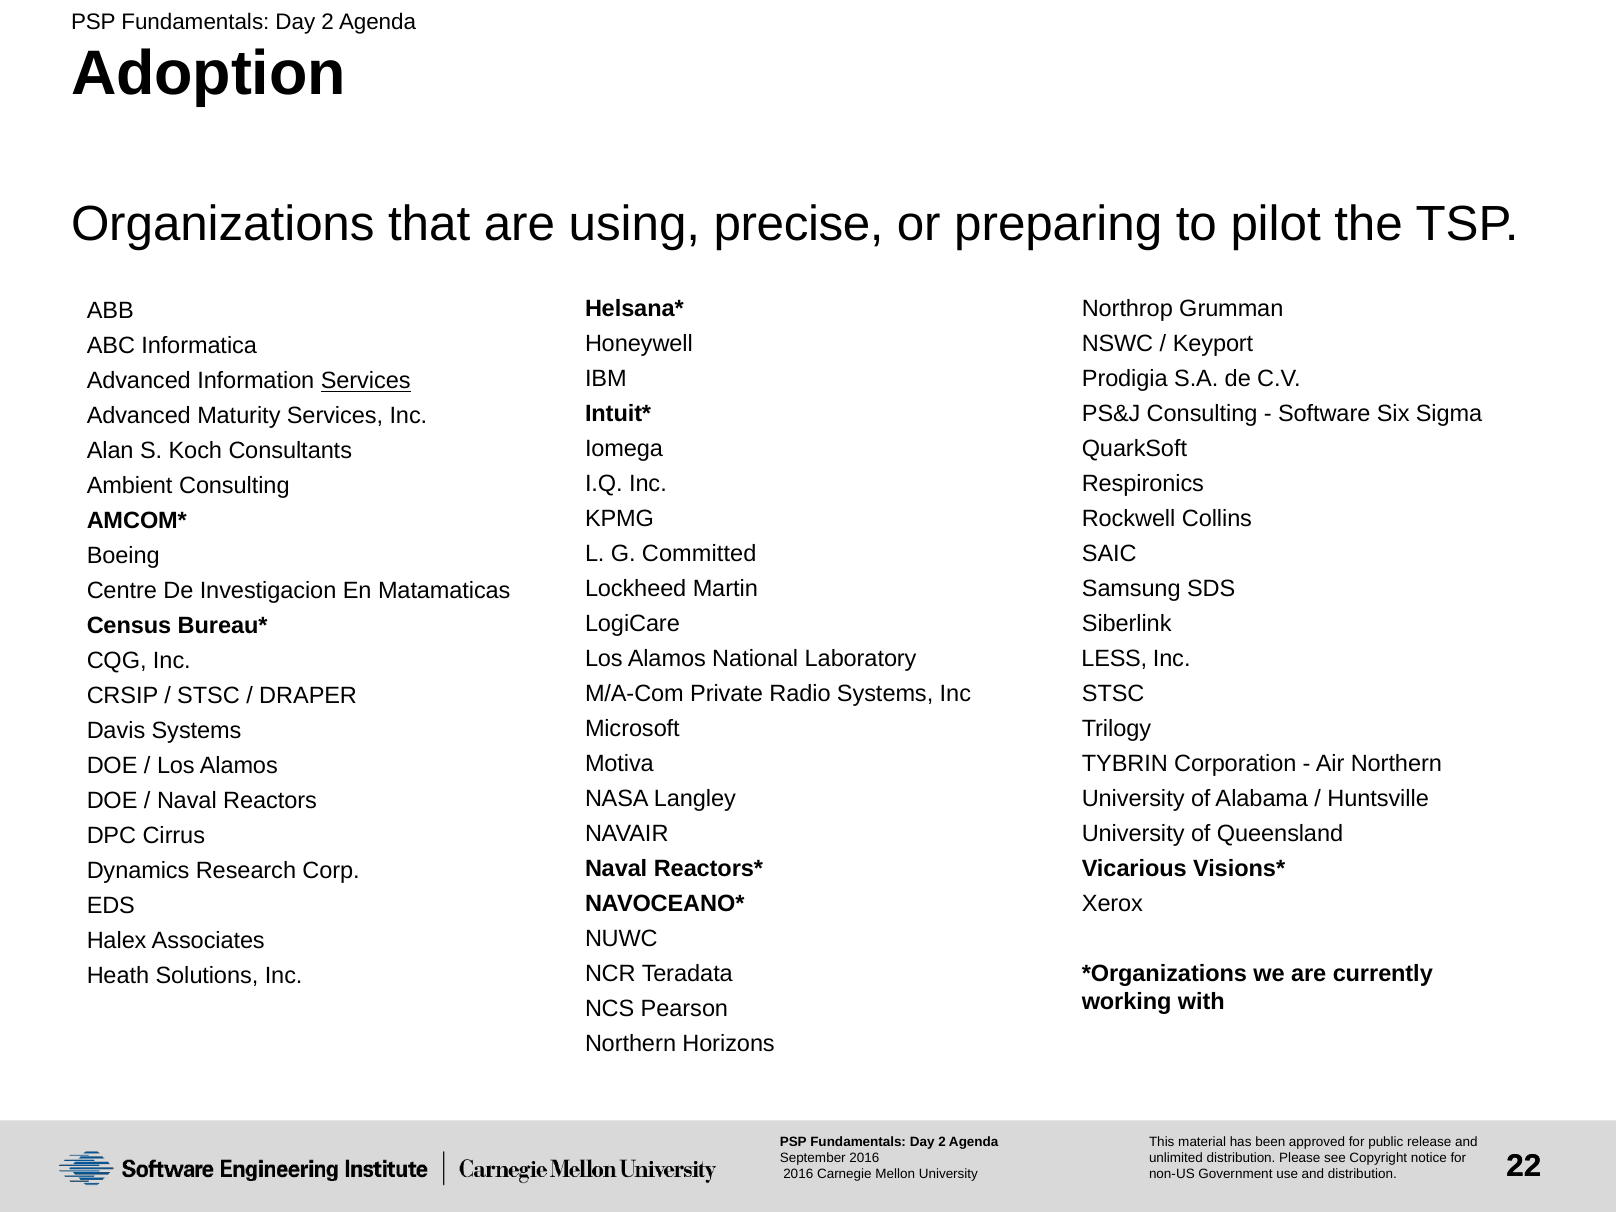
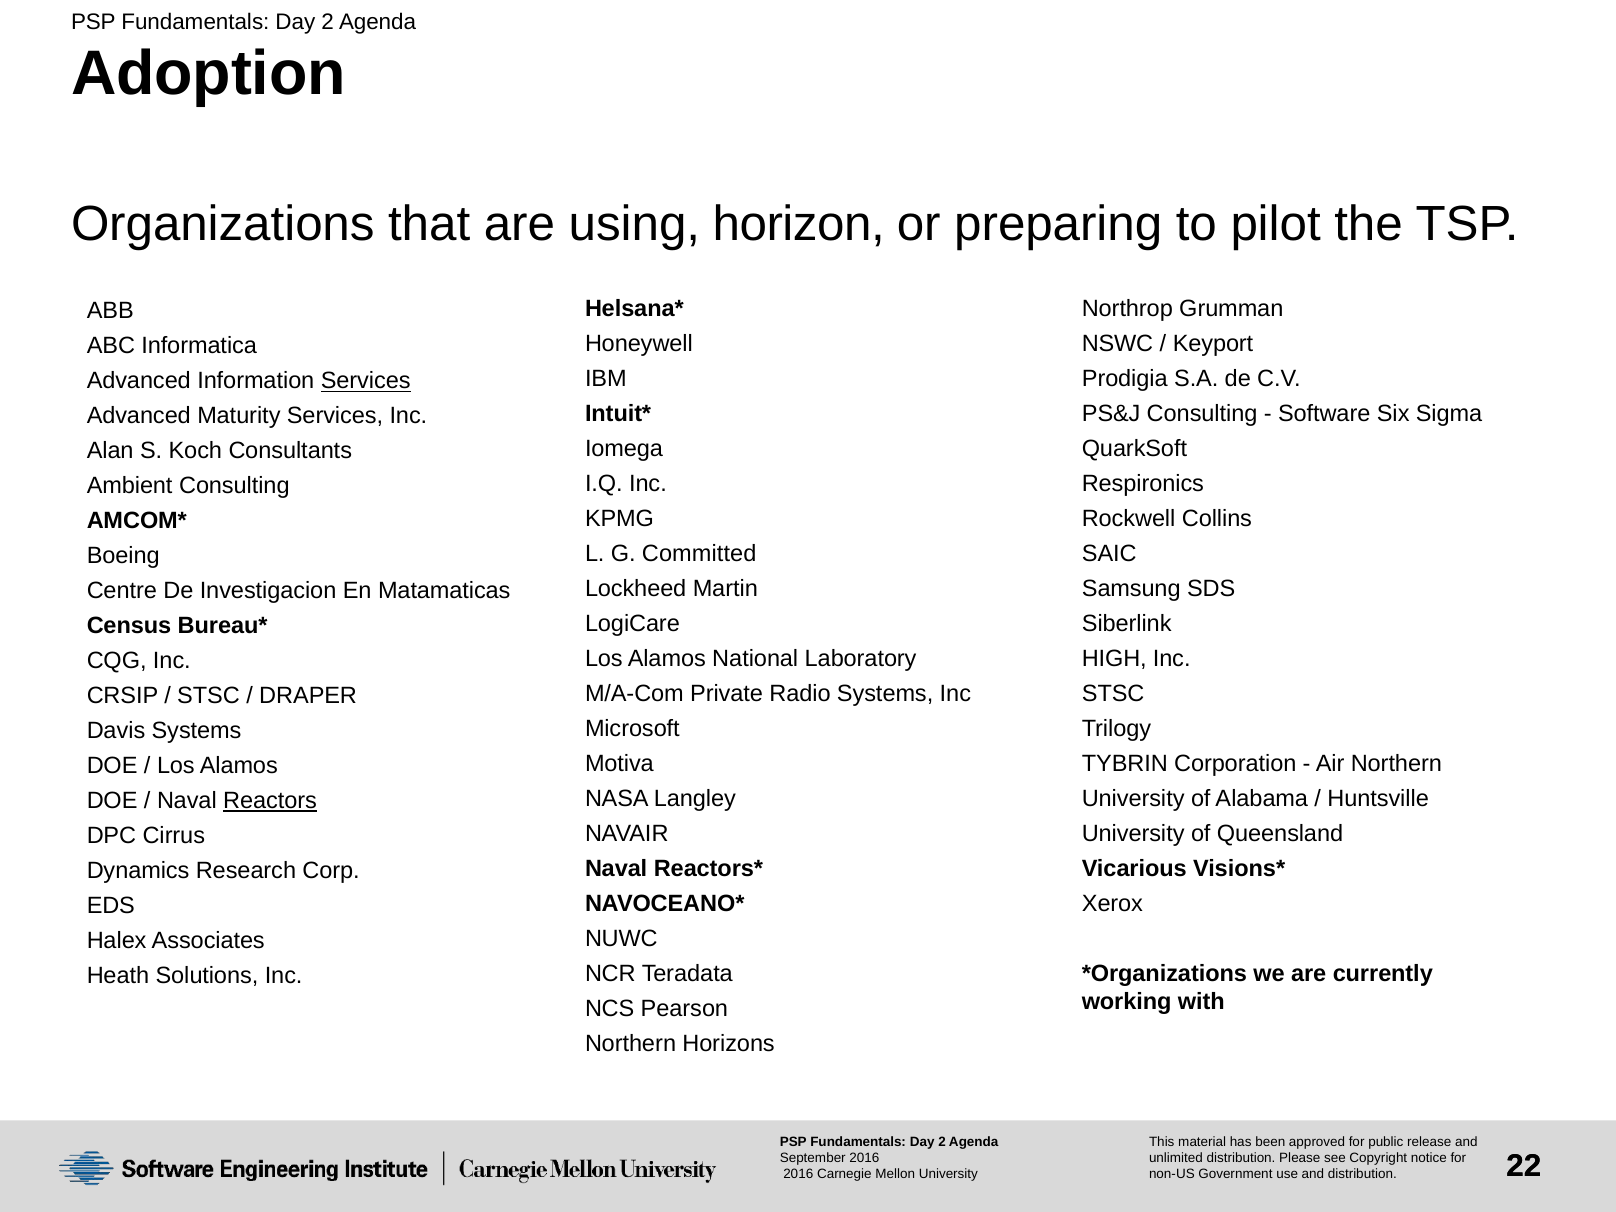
precise: precise -> horizon
LESS: LESS -> HIGH
Reactors underline: none -> present
